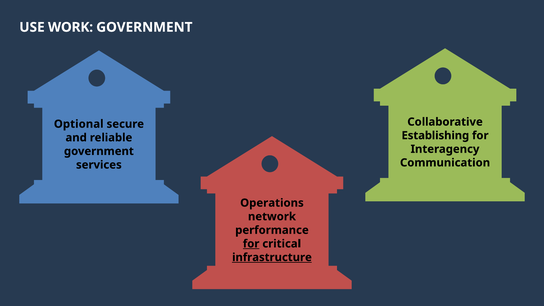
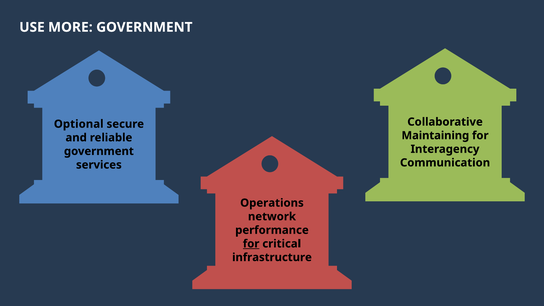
WORK: WORK -> MORE
Establishing: Establishing -> Maintaining
infrastructure underline: present -> none
